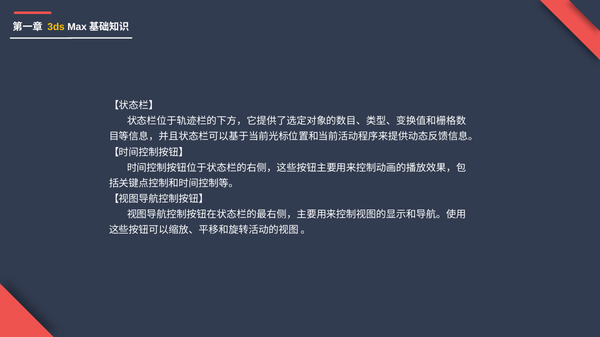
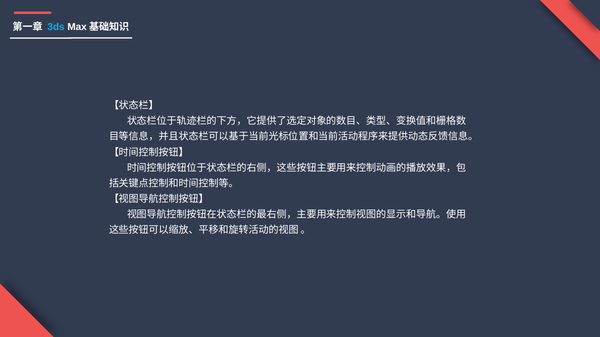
3ds colour: yellow -> light blue
